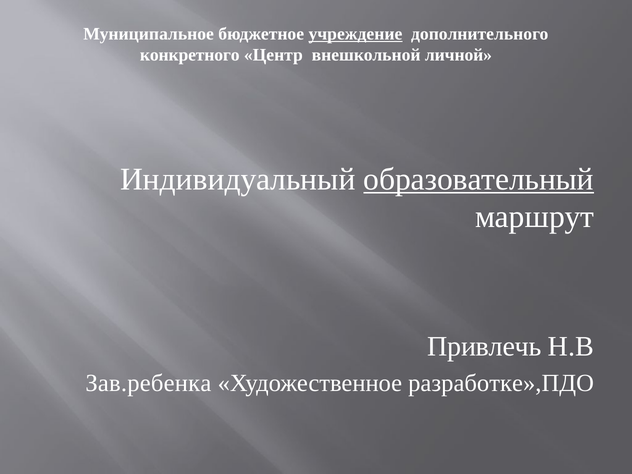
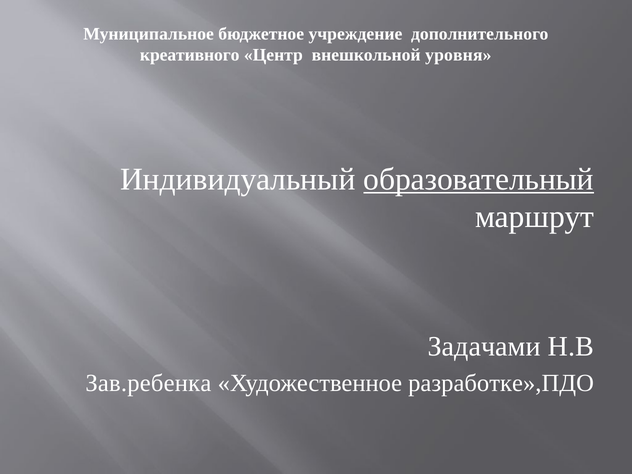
учреждение underline: present -> none
конкретного: конкретного -> креативного
личной: личной -> уровня
Привлечь: Привлечь -> Задачами
